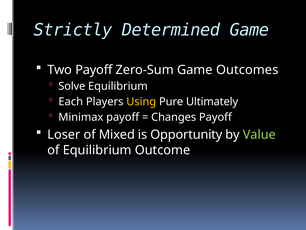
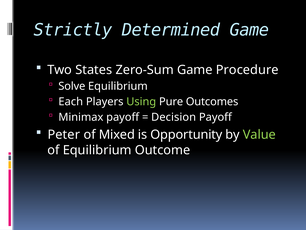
Two Payoff: Payoff -> States
Outcomes: Outcomes -> Procedure
Using colour: yellow -> light green
Ultimately: Ultimately -> Outcomes
Changes: Changes -> Decision
Loser: Loser -> Peter
